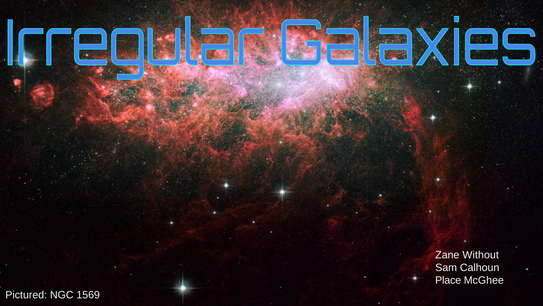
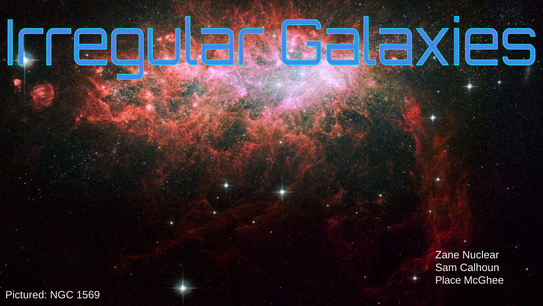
Without: Without -> Nuclear
